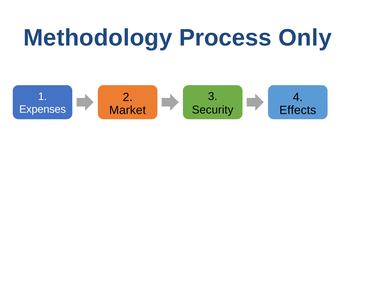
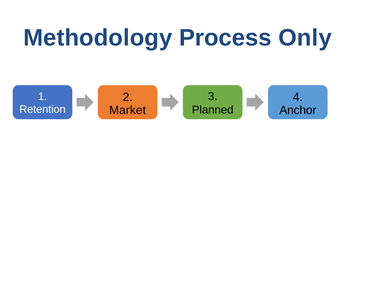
Expenses: Expenses -> Retention
Effects: Effects -> Anchor
Security: Security -> Planned
